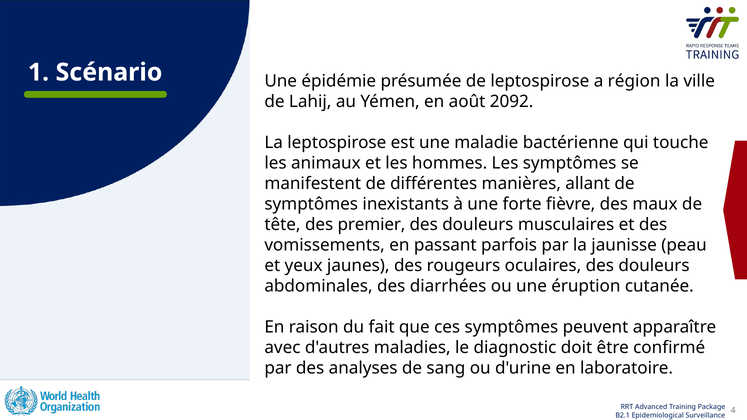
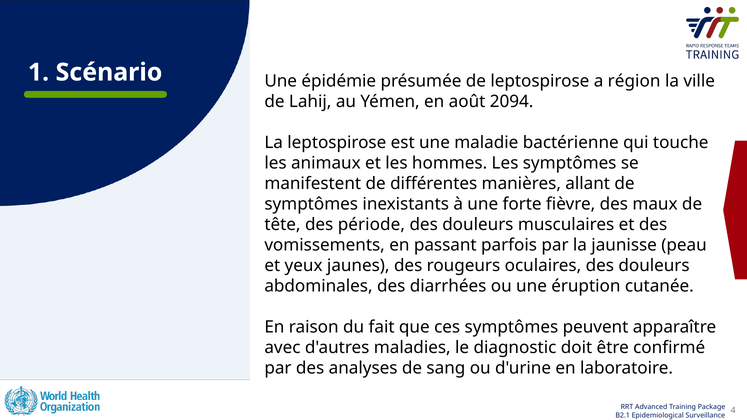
2092: 2092 -> 2094
premier: premier -> période
